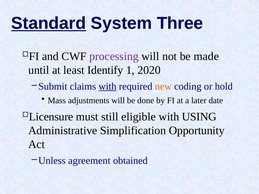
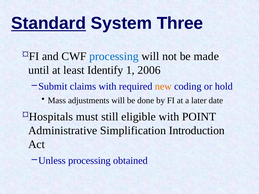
processing at (114, 56) colour: purple -> blue
2020: 2020 -> 2006
with at (108, 87) underline: present -> none
Licensure: Licensure -> Hospitals
USING: USING -> POINT
Opportunity: Opportunity -> Introduction
Unless agreement: agreement -> processing
